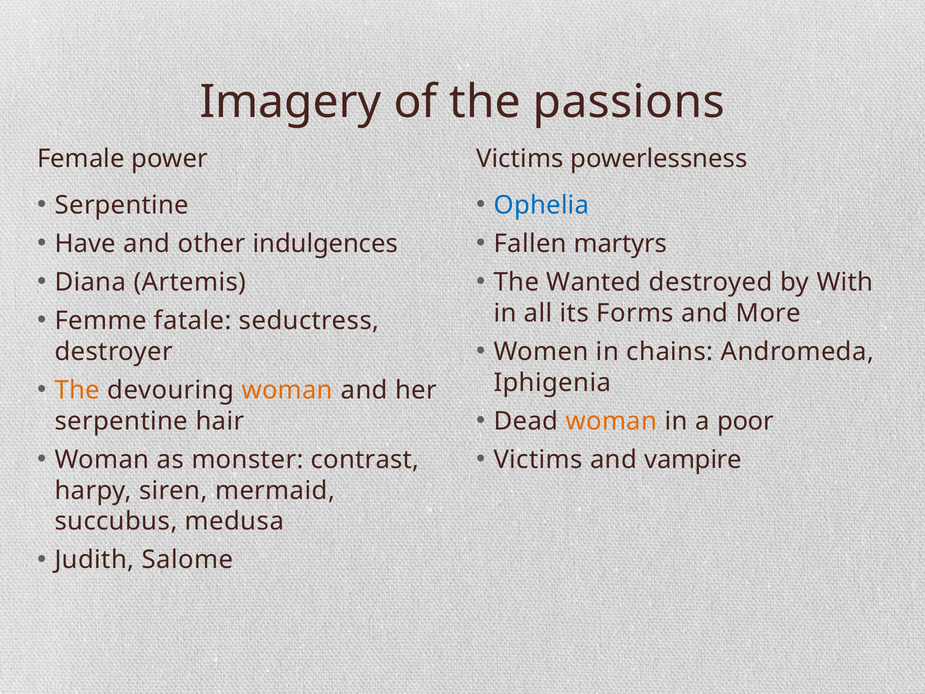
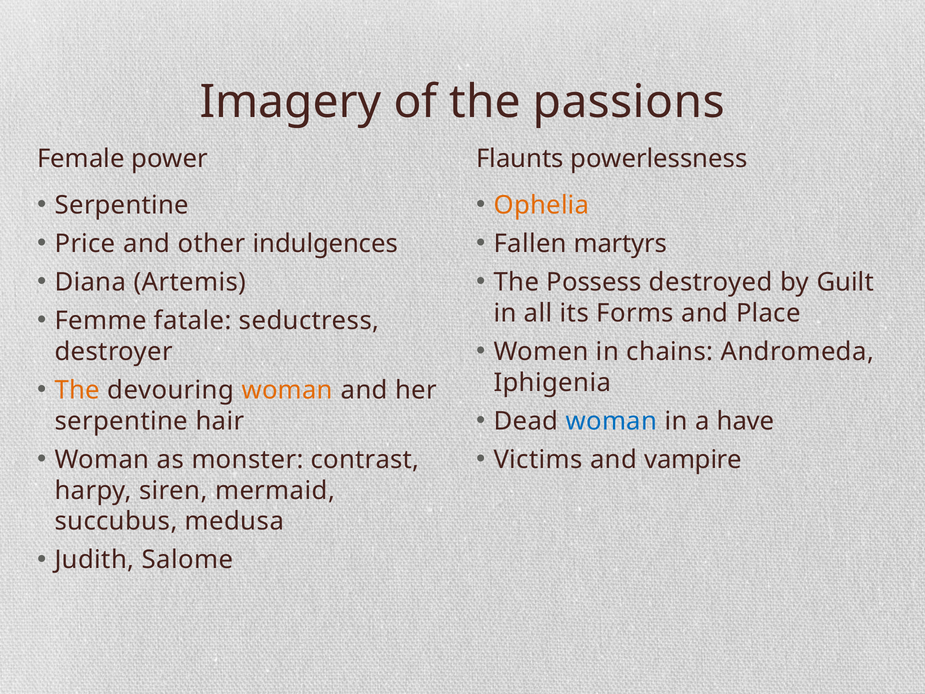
power Victims: Victims -> Flaunts
Ophelia colour: blue -> orange
Have: Have -> Price
Wanted: Wanted -> Possess
With: With -> Guilt
More: More -> Place
woman at (611, 421) colour: orange -> blue
poor: poor -> have
